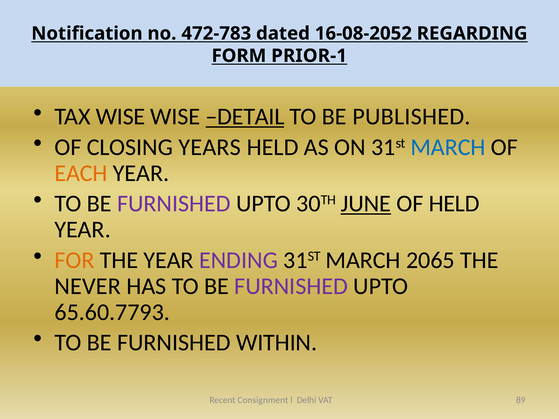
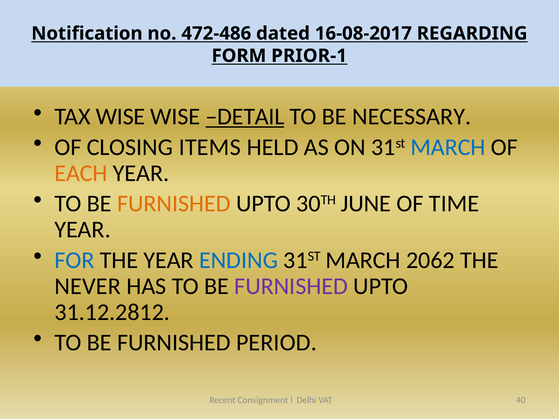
472-783: 472-783 -> 472-486
16-08-2052: 16-08-2052 -> 16-08-2017
PUBLISHED: PUBLISHED -> NECESSARY
YEARS: YEARS -> ITEMS
FURNISHED at (174, 204) colour: purple -> orange
JUNE underline: present -> none
OF HELD: HELD -> TIME
FOR colour: orange -> blue
ENDING colour: purple -> blue
2065: 2065 -> 2062
65.60.7793: 65.60.7793 -> 31.12.2812
WITHIN: WITHIN -> PERIOD
89: 89 -> 40
